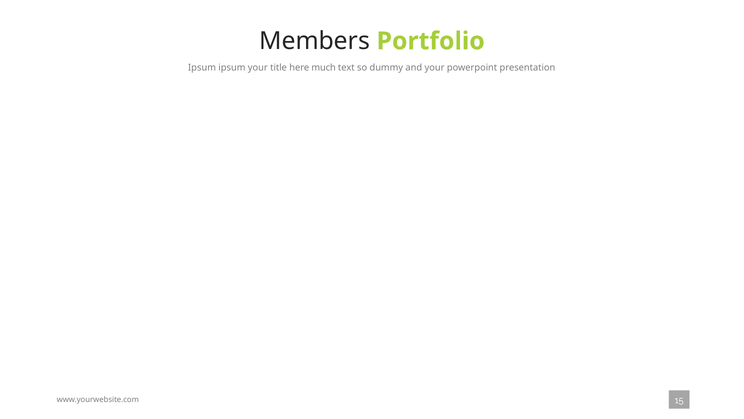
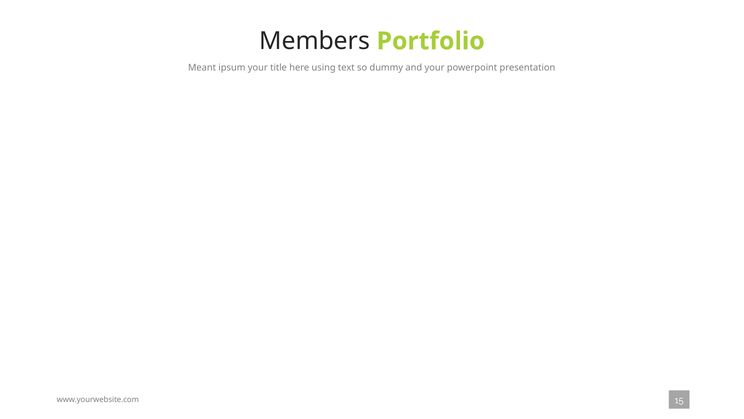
Ipsum at (202, 67): Ipsum -> Meant
much: much -> using
